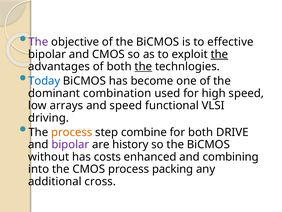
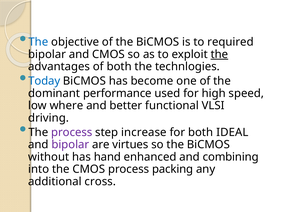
The at (38, 42) colour: purple -> blue
effective: effective -> required
the at (143, 66) underline: present -> none
combination: combination -> performance
arrays: arrays -> where
and speed: speed -> better
process at (72, 132) colour: orange -> purple
combine: combine -> increase
DRIVE: DRIVE -> IDEAL
history: history -> virtues
costs: costs -> hand
